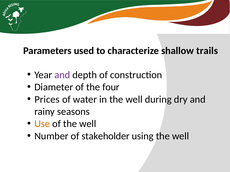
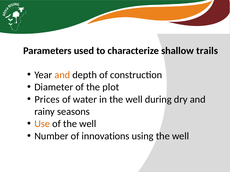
and at (62, 75) colour: purple -> orange
four: four -> plot
stakeholder: stakeholder -> innovations
